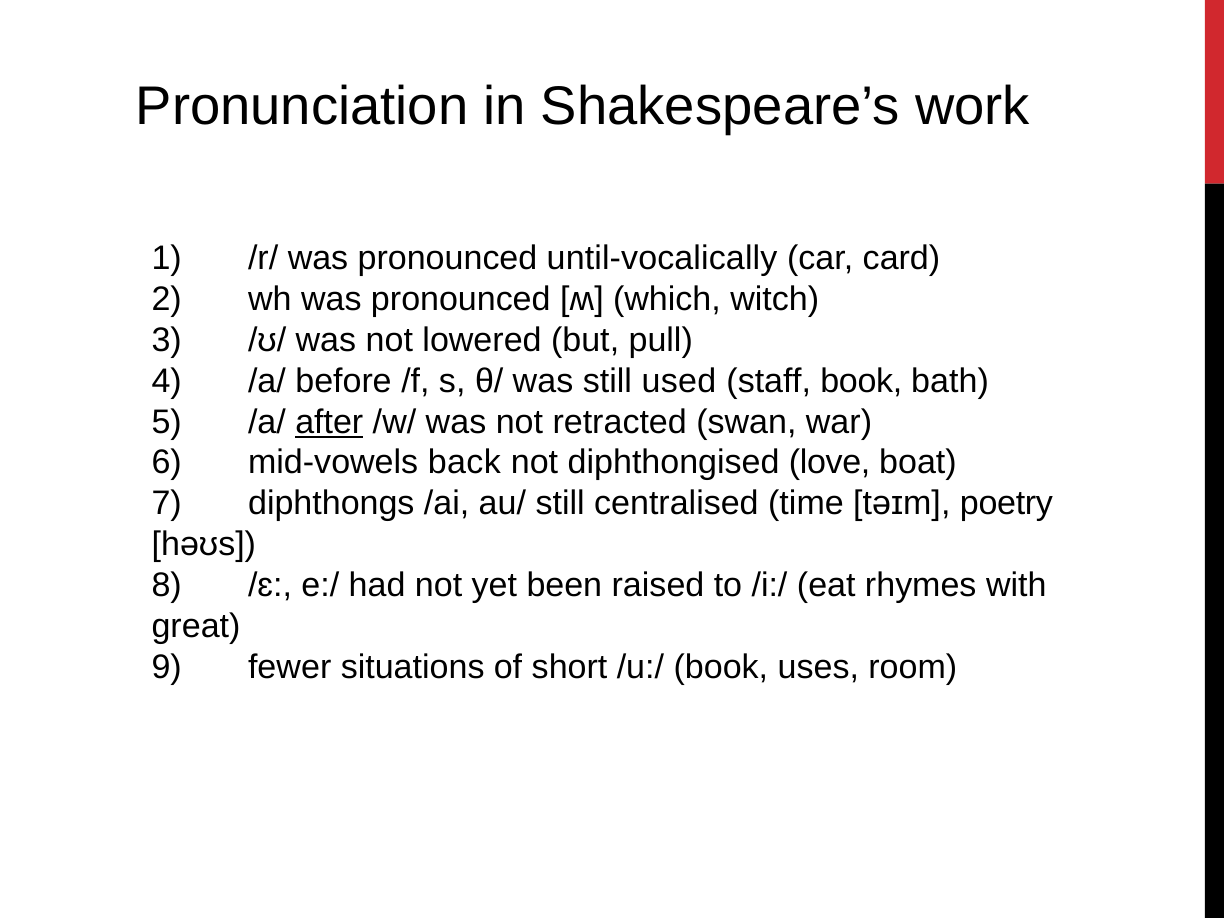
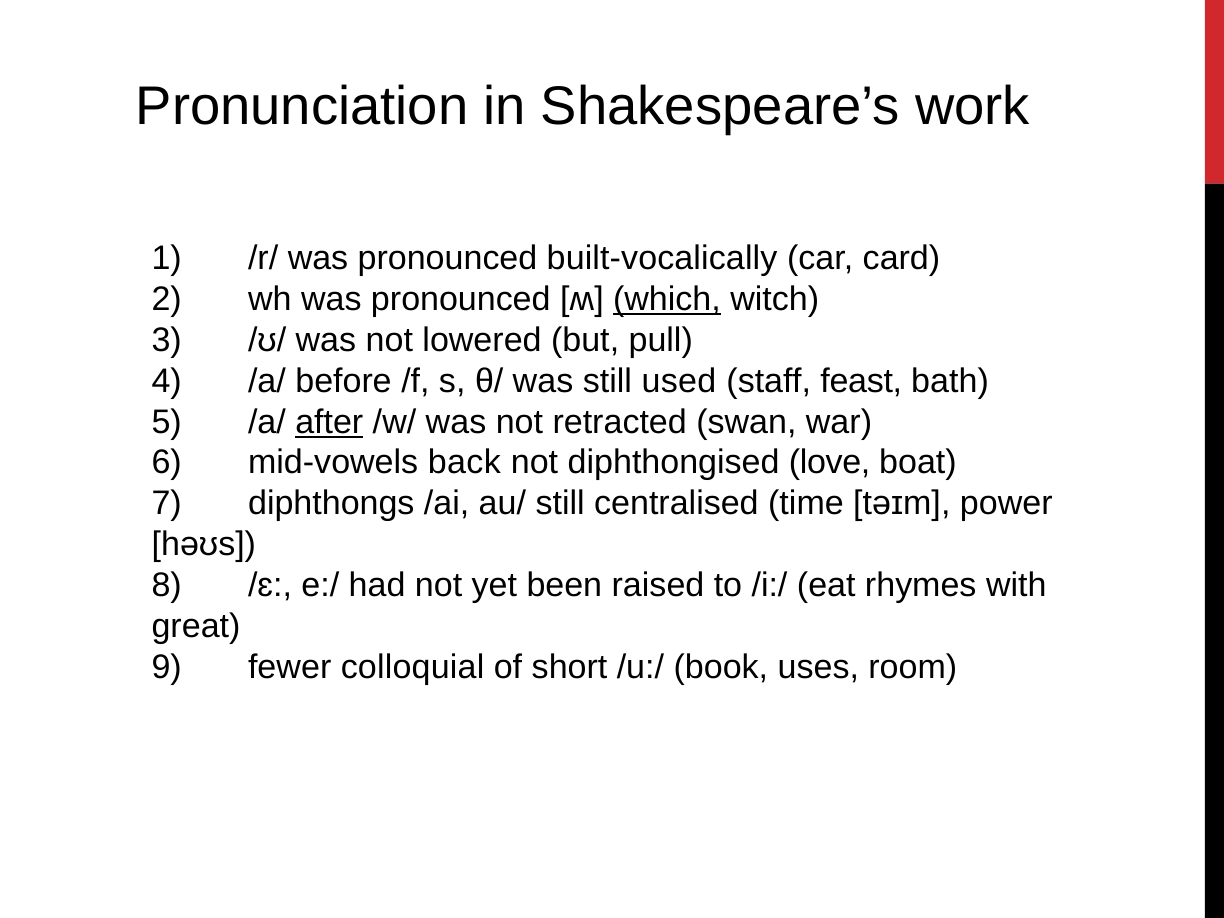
until-vocalically: until-vocalically -> built-vocalically
which underline: none -> present
staff book: book -> feast
poetry: poetry -> power
situations: situations -> colloquial
